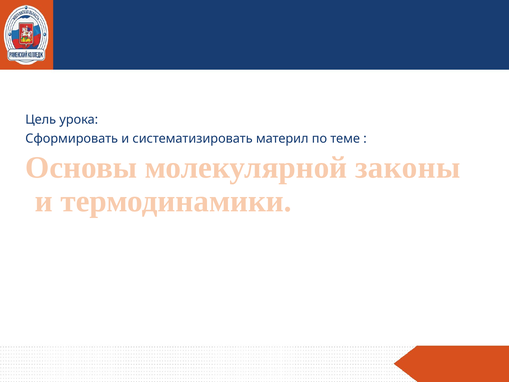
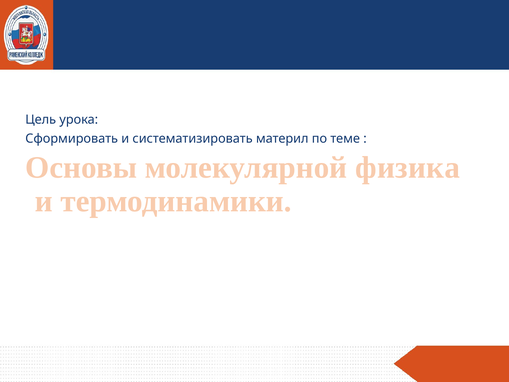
законы: законы -> физика
